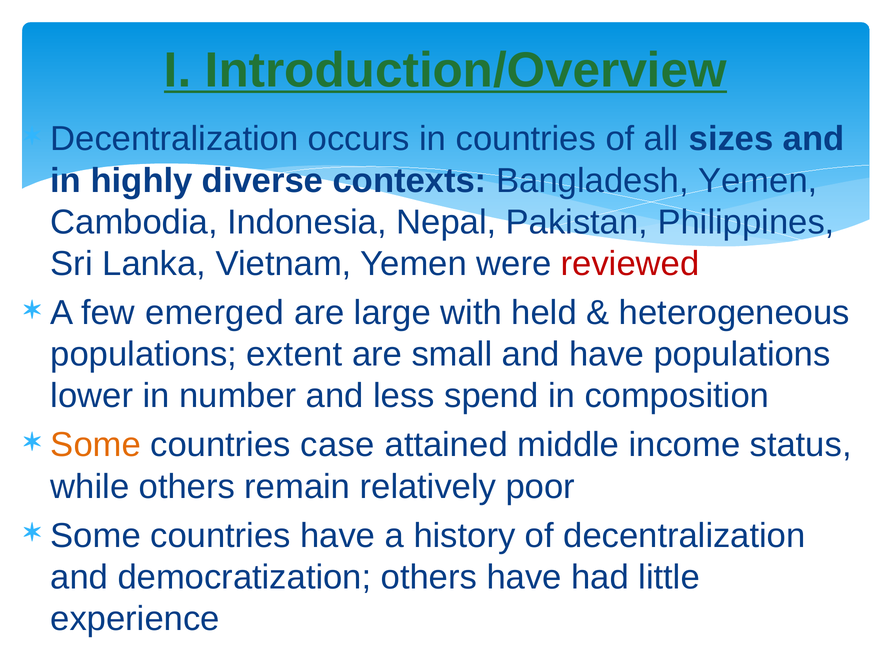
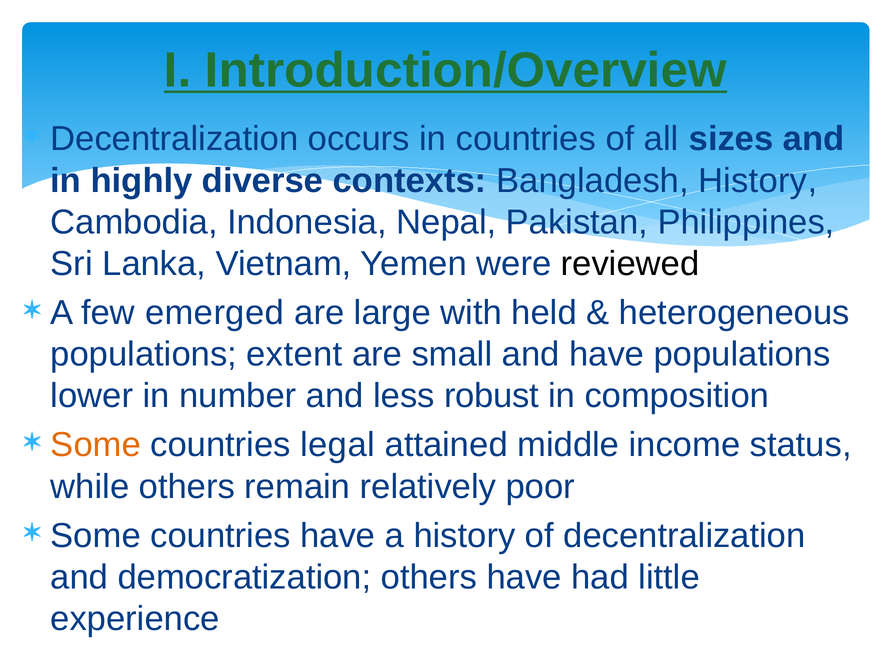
Bangladesh Yemen: Yemen -> History
reviewed colour: red -> black
spend: spend -> robust
case: case -> legal
